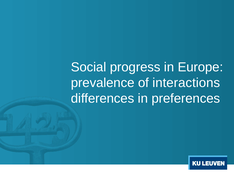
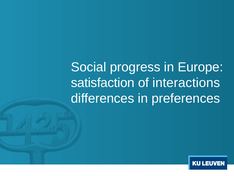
prevalence: prevalence -> satisfaction
